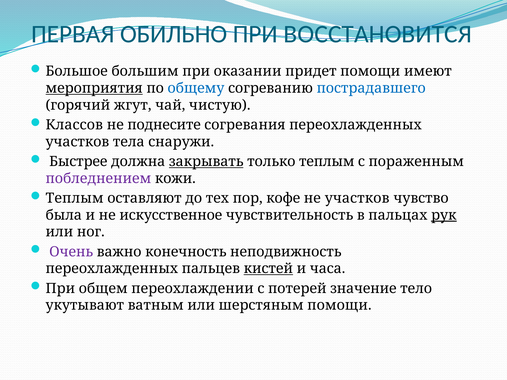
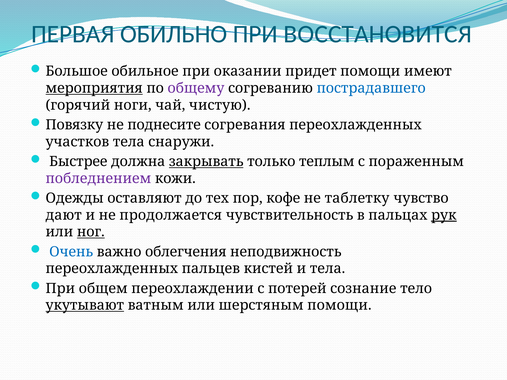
большим: большим -> обильное
общему colour: blue -> purple
жгут: жгут -> ноги
Классов: Классов -> Повязку
Теплым at (75, 198): Теплым -> Одежды
не участков: участков -> таблетку
была: была -> дают
искусственное: искусственное -> продолжается
ног underline: none -> present
Очень colour: purple -> blue
конечность: конечность -> облегчения
кистей underline: present -> none
и часа: часа -> тела
значение: значение -> сознание
укутывают underline: none -> present
